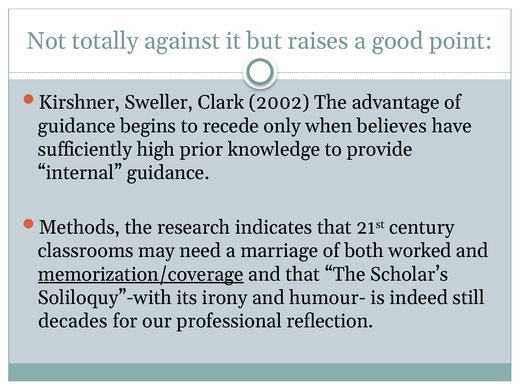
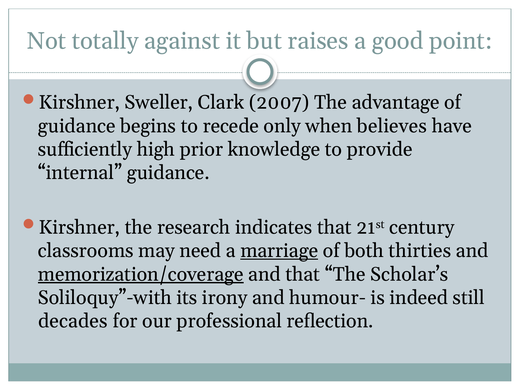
2002: 2002 -> 2007
Methods at (79, 227): Methods -> Kirshner
marriage underline: none -> present
worked: worked -> thirties
